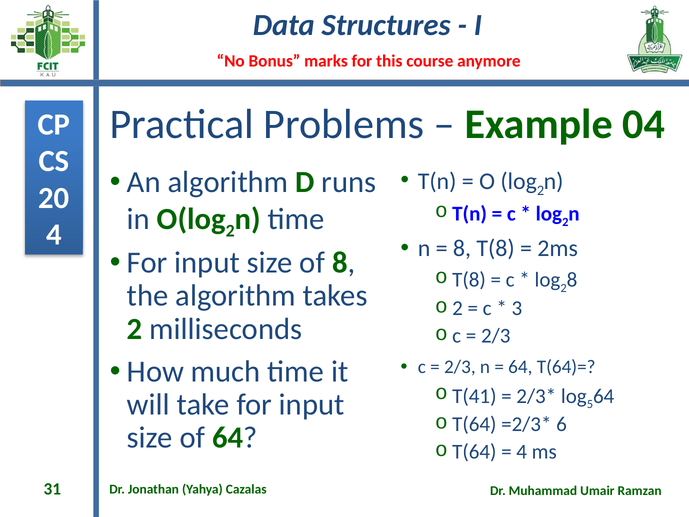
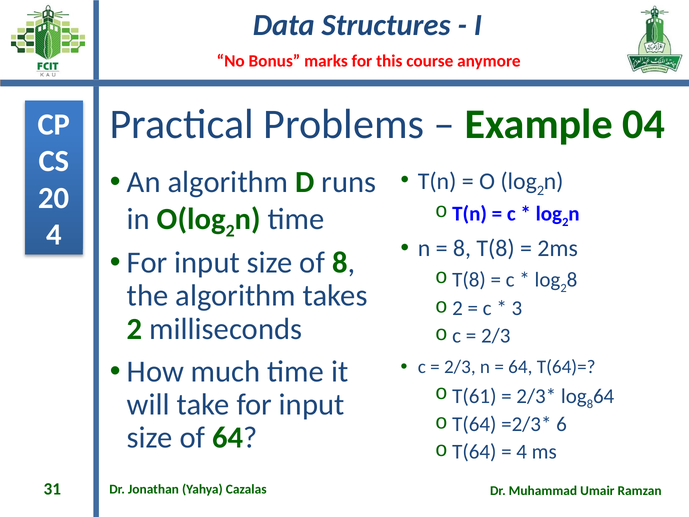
T(41: T(41 -> T(61
5 at (590, 404): 5 -> 8
